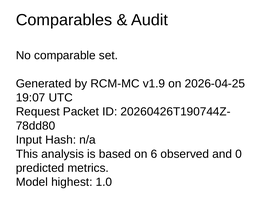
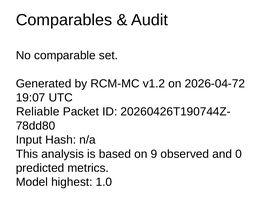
v1.9: v1.9 -> v1.2
2026-04-25: 2026-04-25 -> 2026-04-72
Request: Request -> Reliable
6: 6 -> 9
